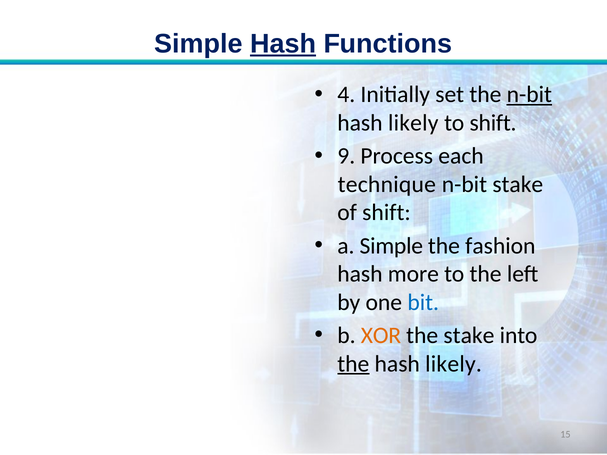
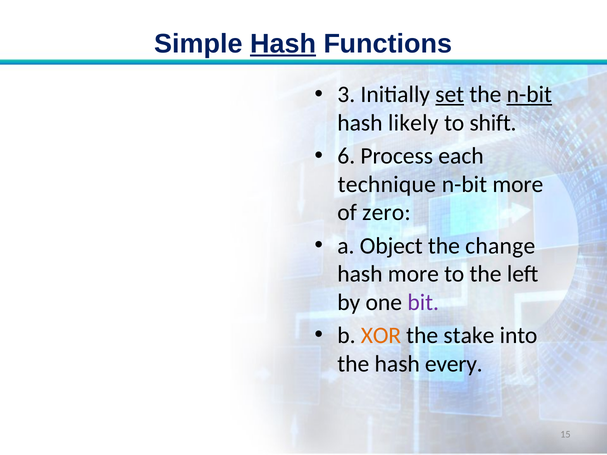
4: 4 -> 3
set underline: none -> present
9: 9 -> 6
n-bit stake: stake -> more
of shift: shift -> zero
a Simple: Simple -> Object
fashion: fashion -> change
bit colour: blue -> purple
the at (353, 364) underline: present -> none
likely at (454, 364): likely -> every
